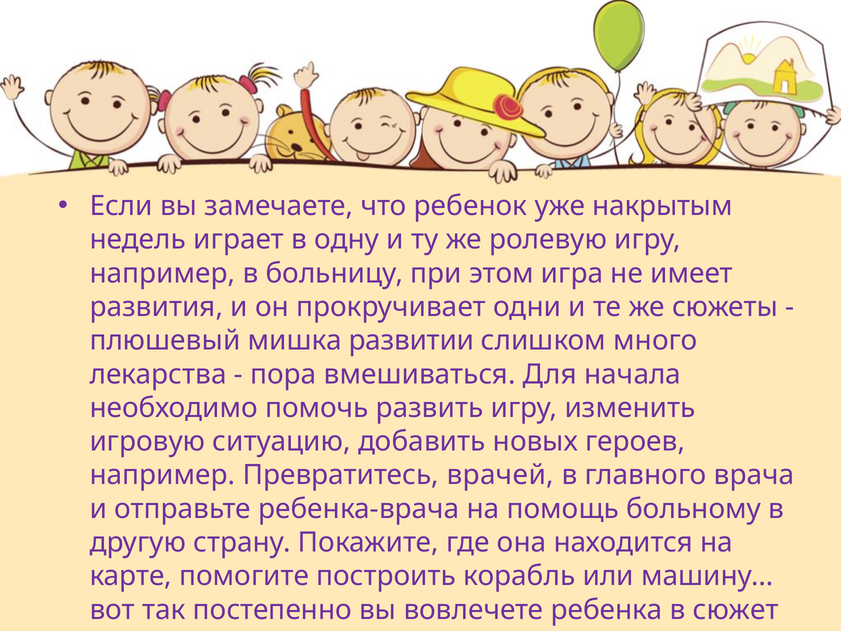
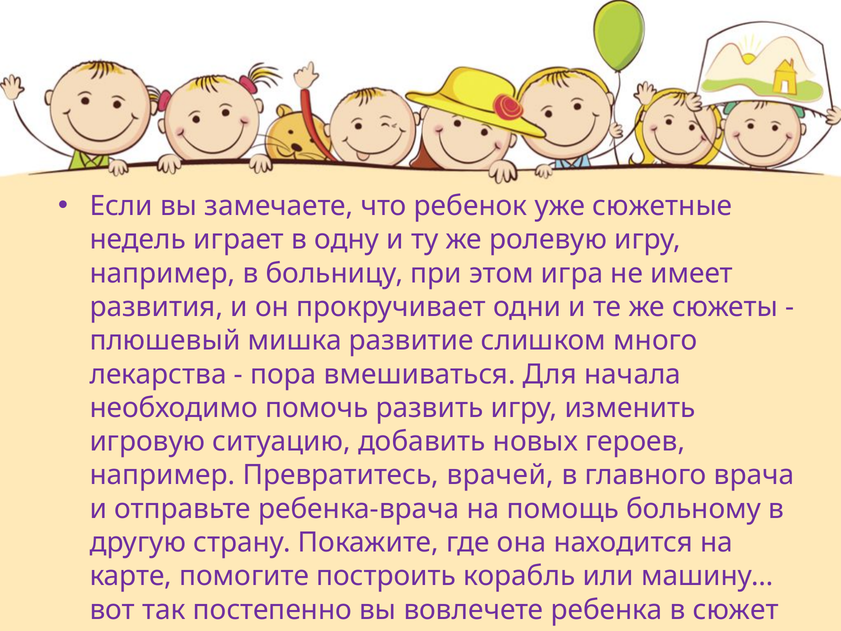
накрытым: накрытым -> сюжетные
развитии: развитии -> развитие
